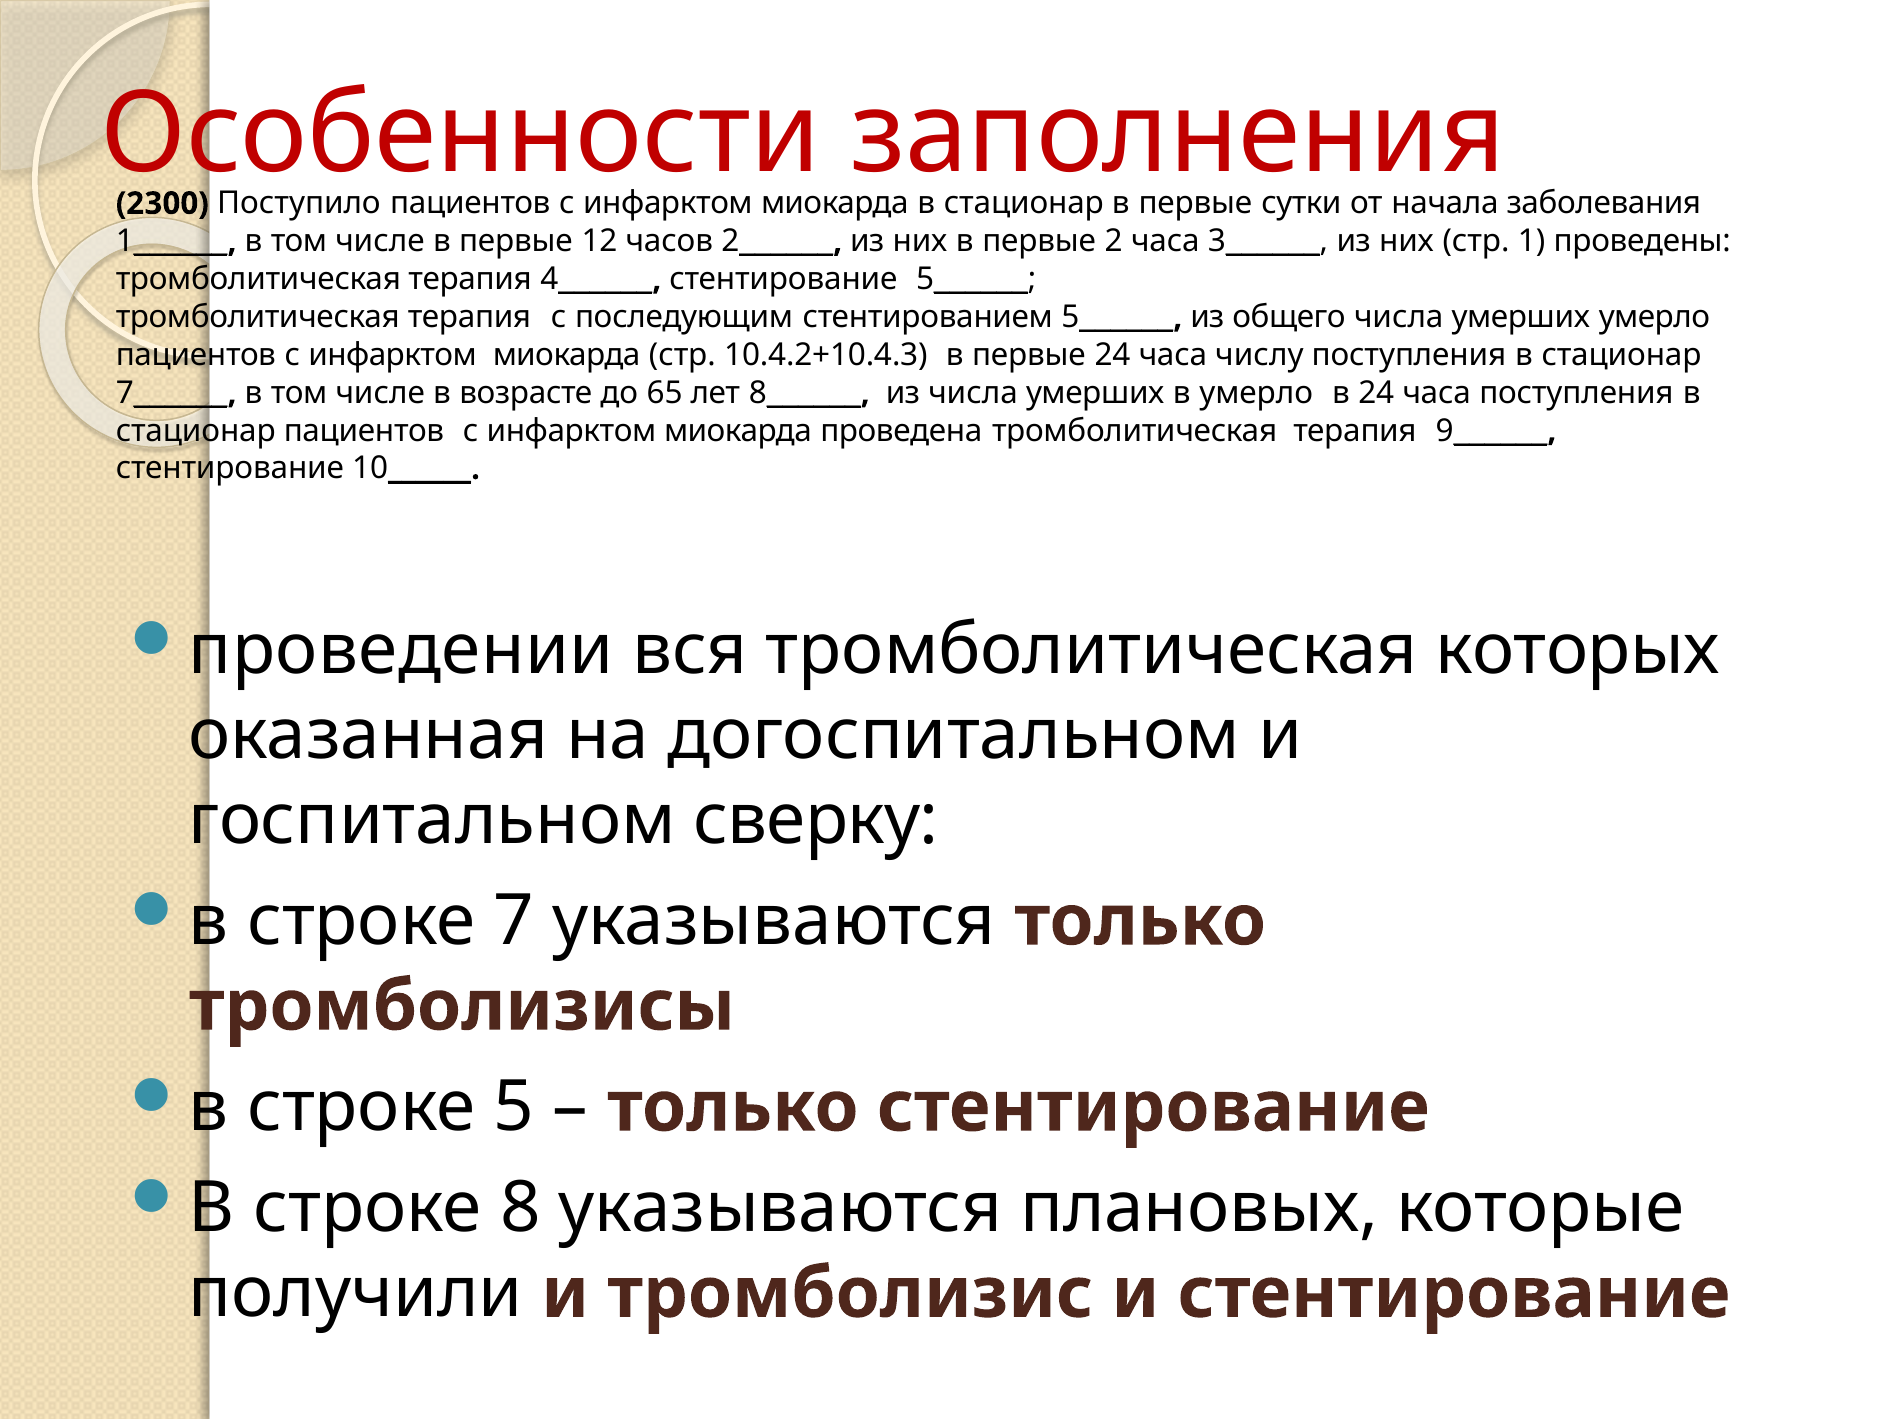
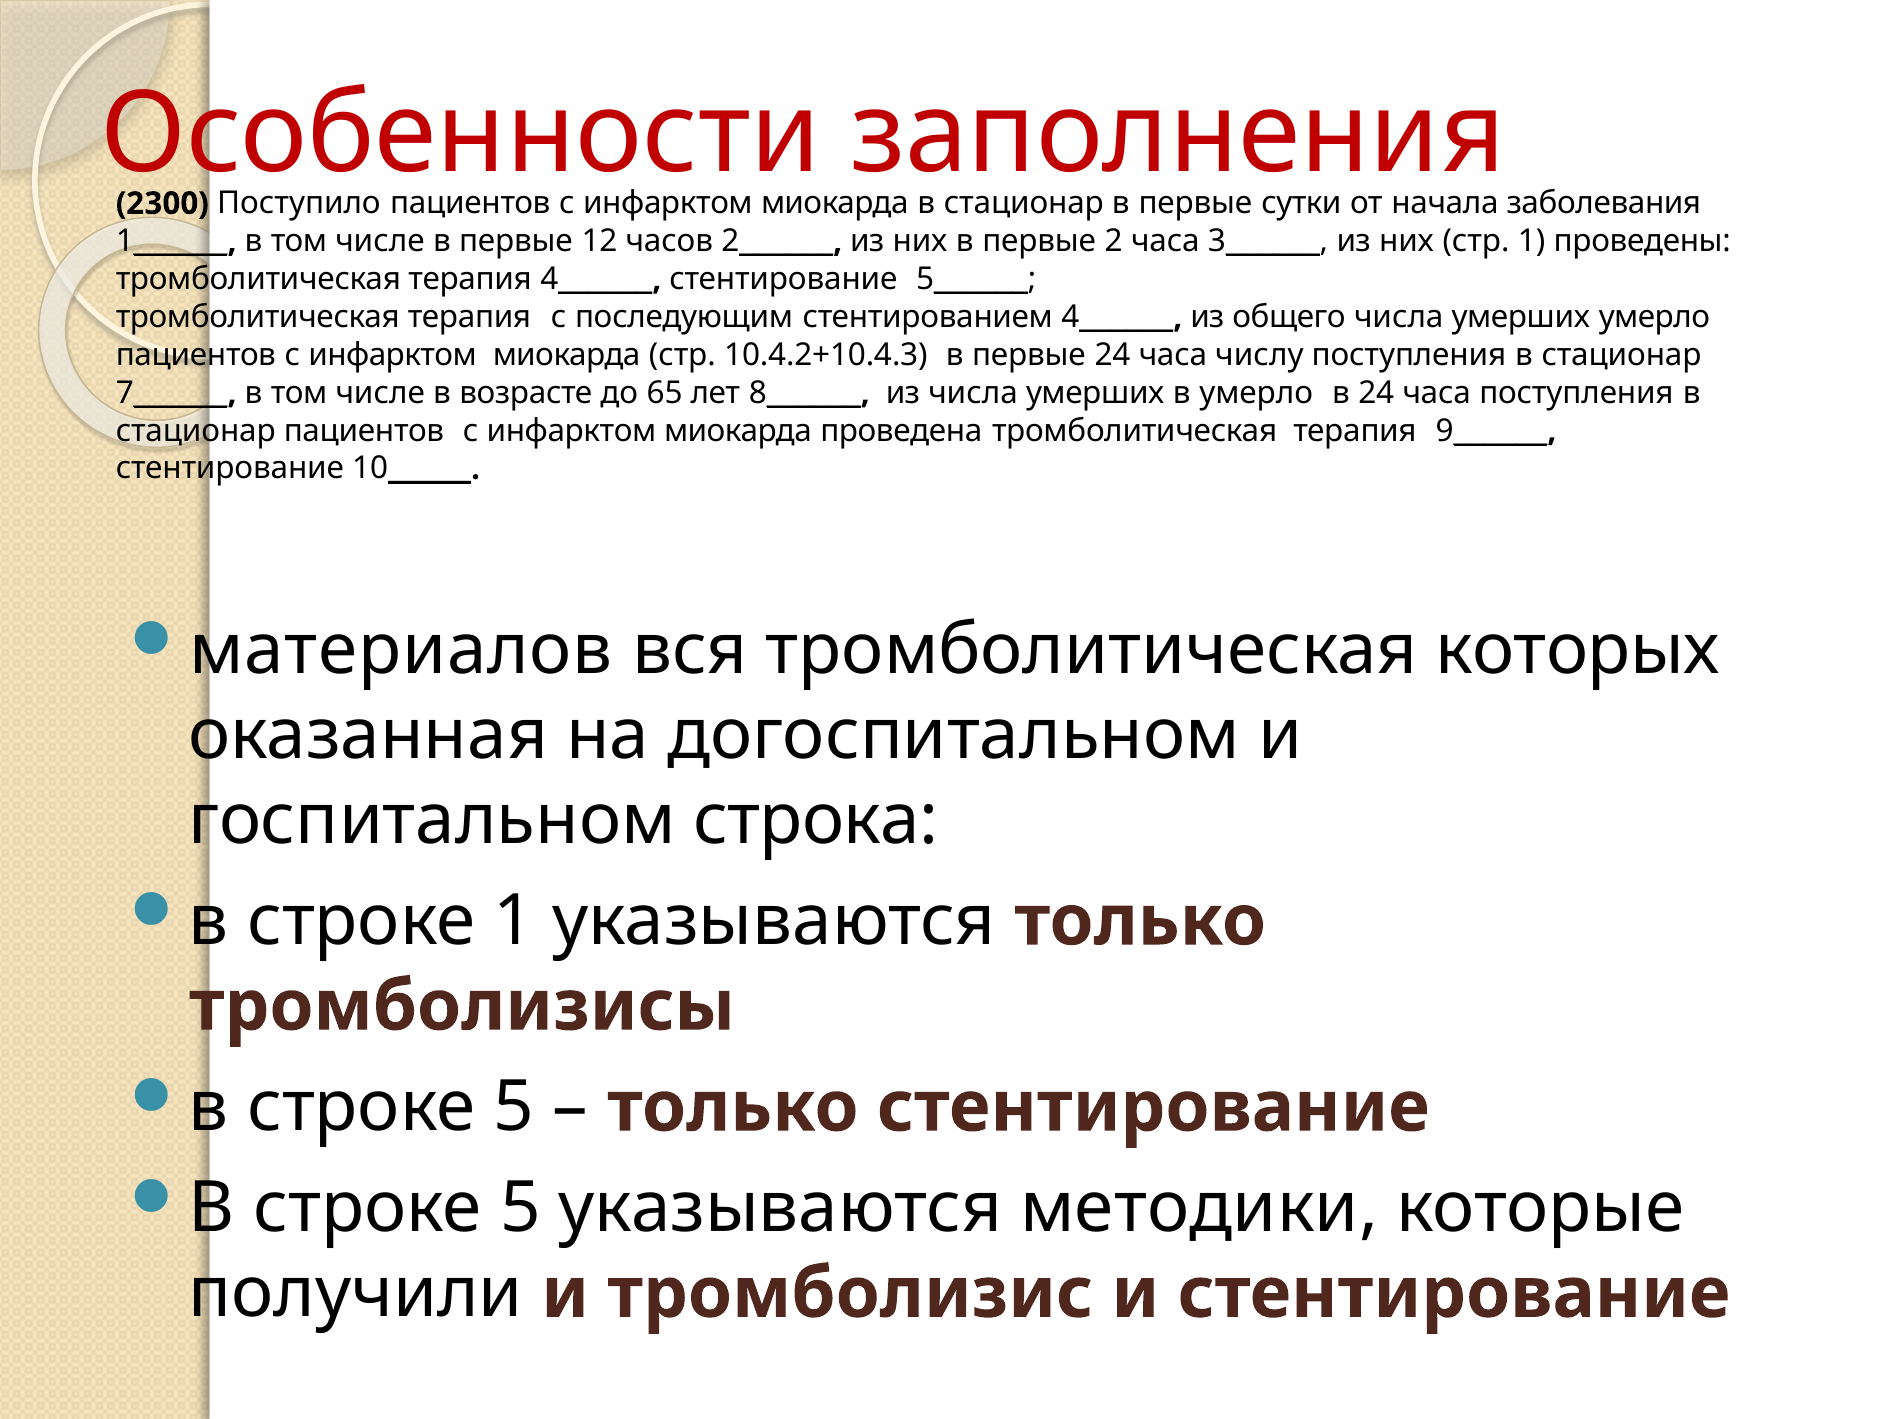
стентированием 5: 5 -> 4
проведении: проведении -> материалов
сверку: сверку -> строка
строке 7: 7 -> 1
8 at (520, 1208): 8 -> 5
плановых: плановых -> методики
